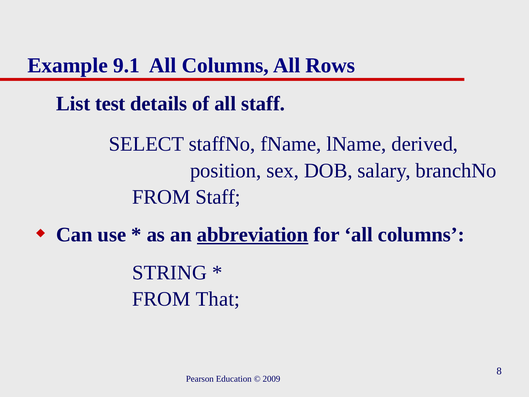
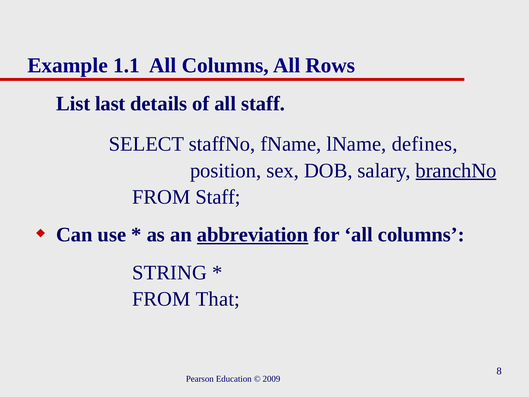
9.1: 9.1 -> 1.1
test: test -> last
derived: derived -> defines
branchNo underline: none -> present
